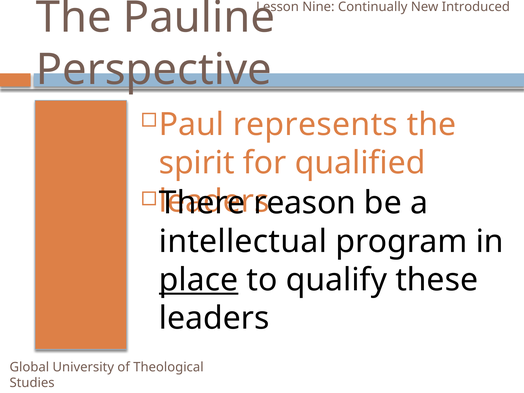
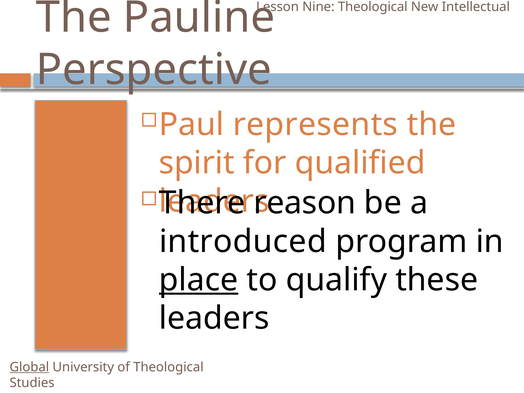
Nine Continually: Continually -> Theological
Introduced: Introduced -> Intellectual
intellectual: intellectual -> introduced
Global underline: none -> present
